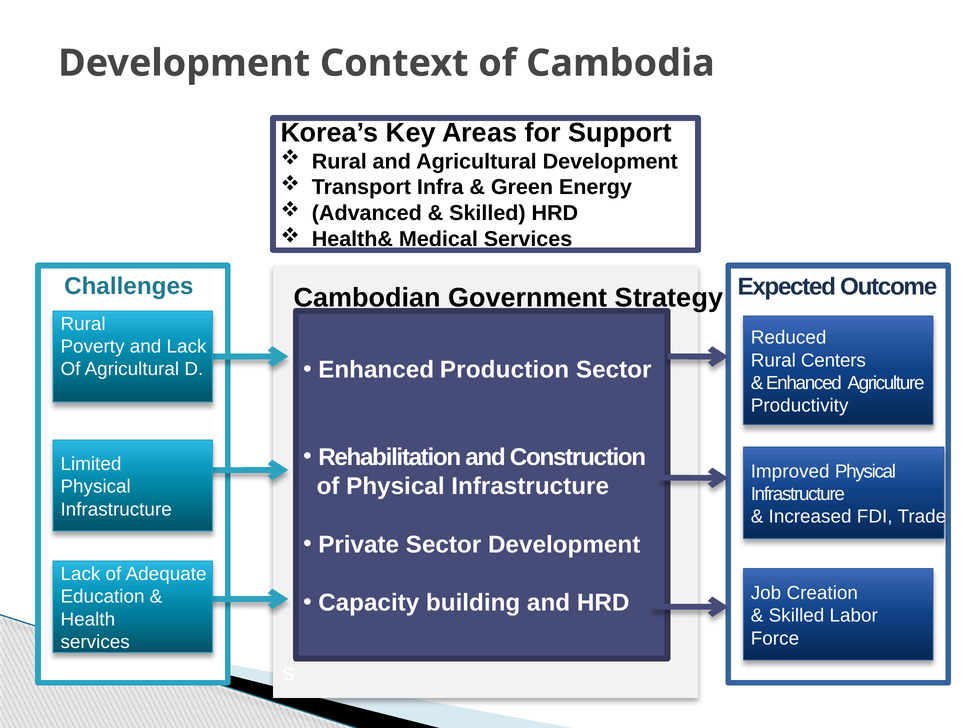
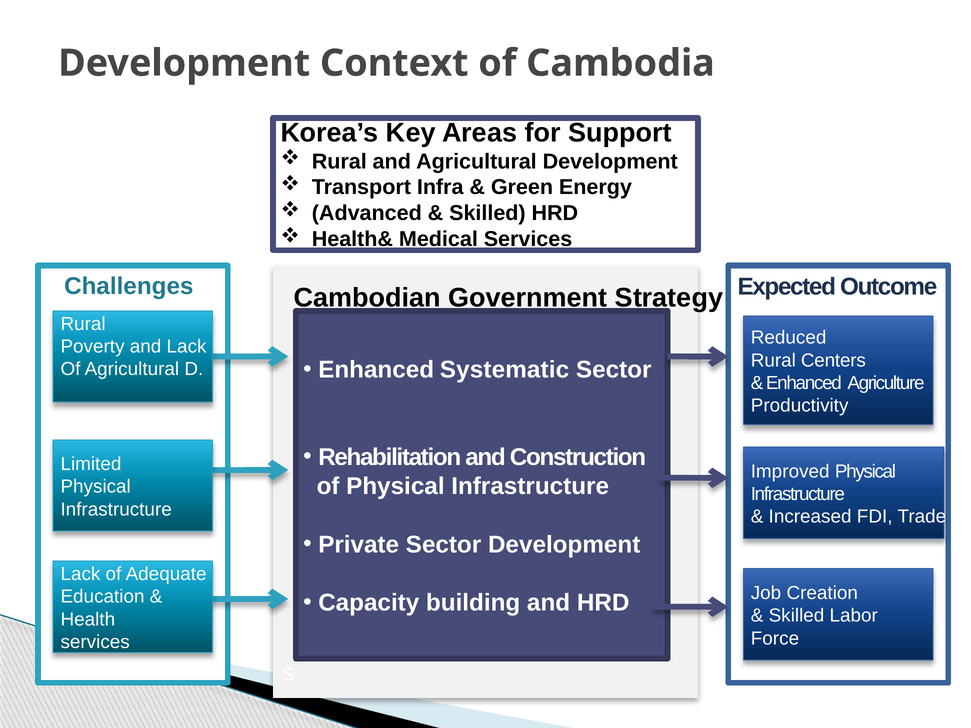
Production: Production -> Systematic
